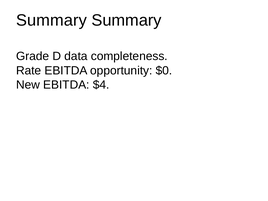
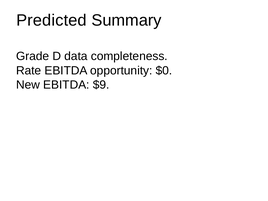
Summary at (51, 20): Summary -> Predicted
$4: $4 -> $9
